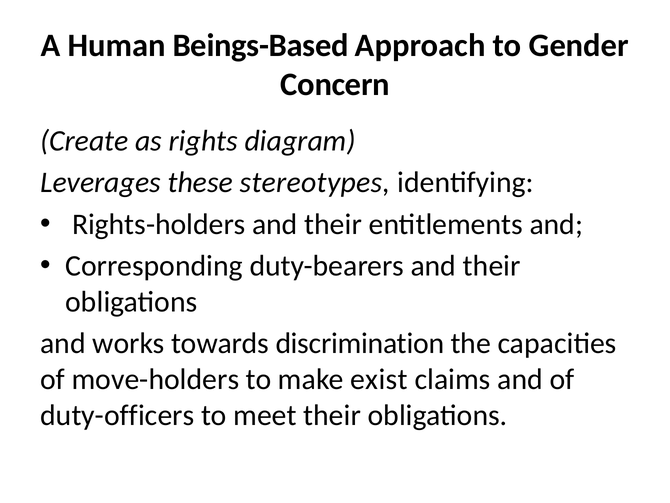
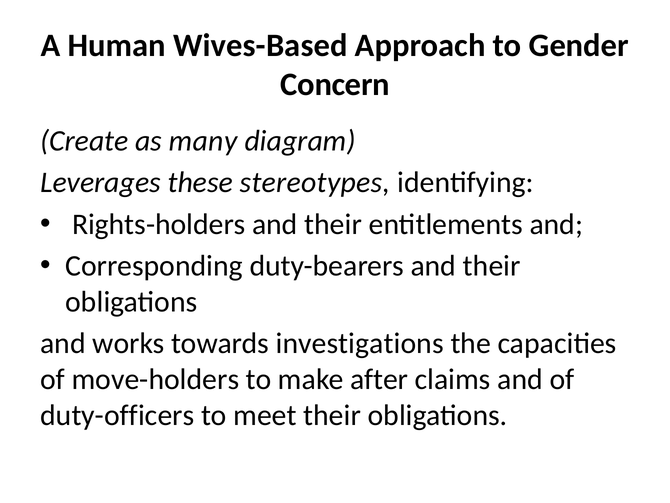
Beings-Based: Beings-Based -> Wives-Based
rights: rights -> many
discrimination: discrimination -> investigations
exist: exist -> after
